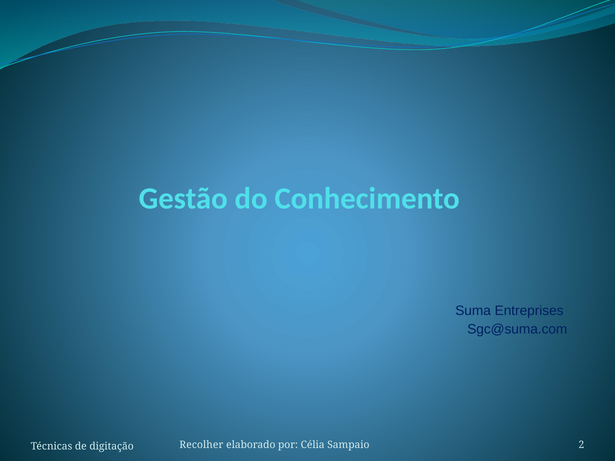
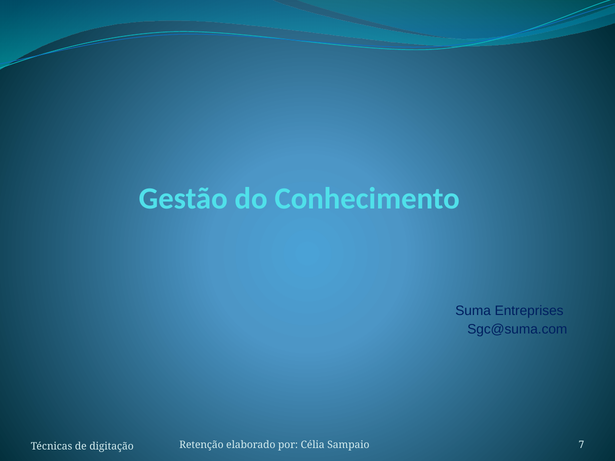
Recolher: Recolher -> Retenção
2: 2 -> 7
